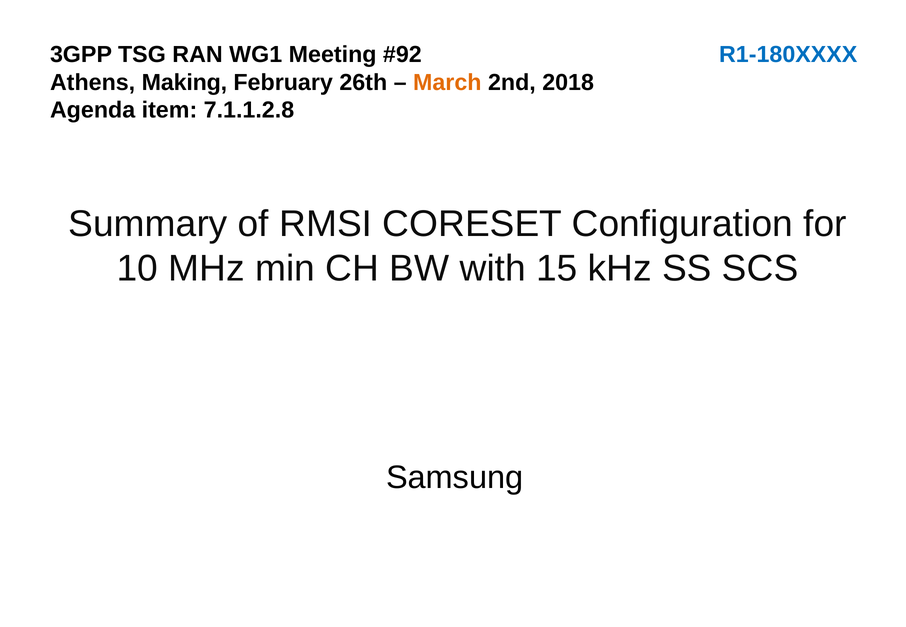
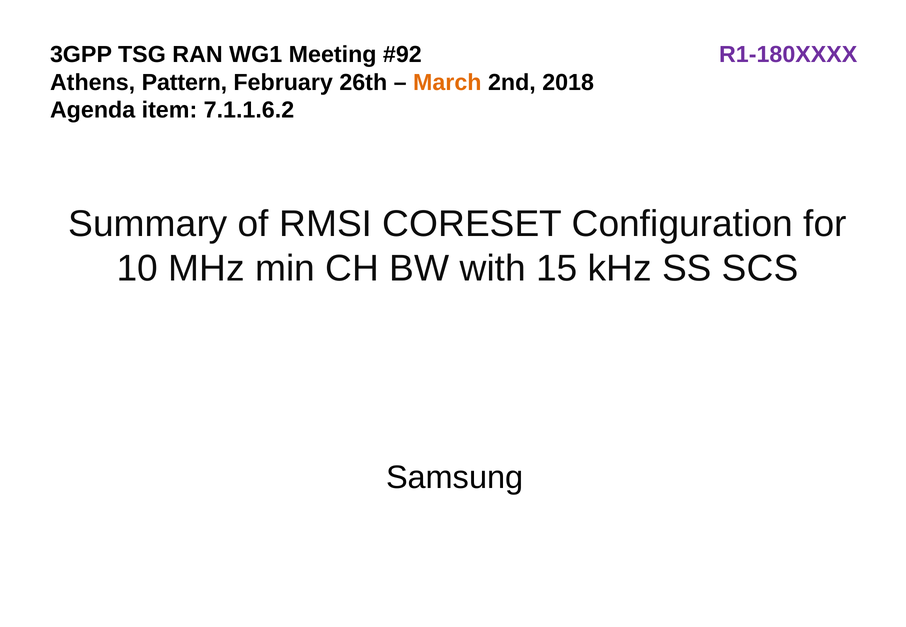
R1-180XXXX colour: blue -> purple
Making: Making -> Pattern
7.1.1.2.8: 7.1.1.2.8 -> 7.1.1.6.2
